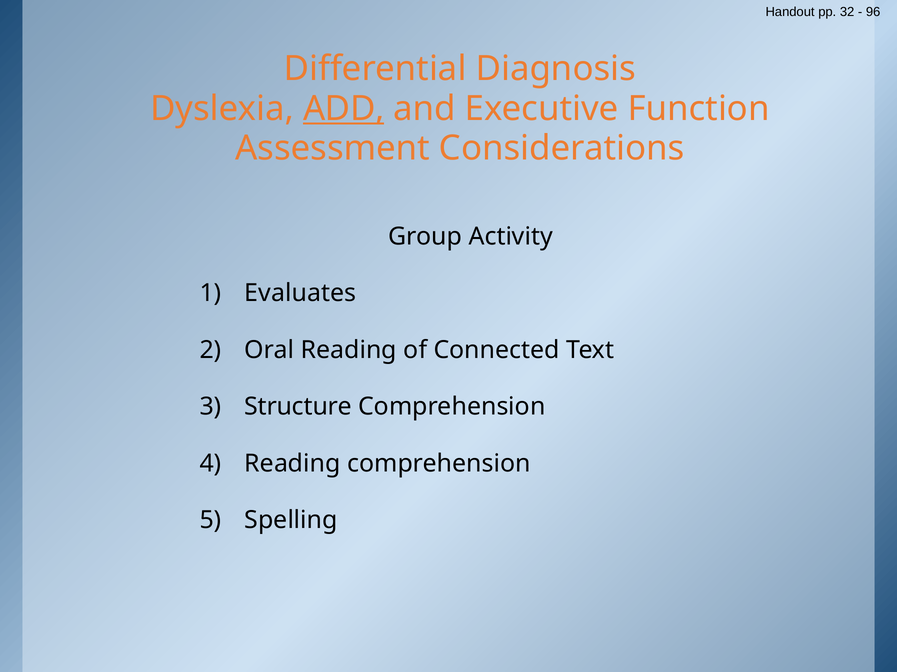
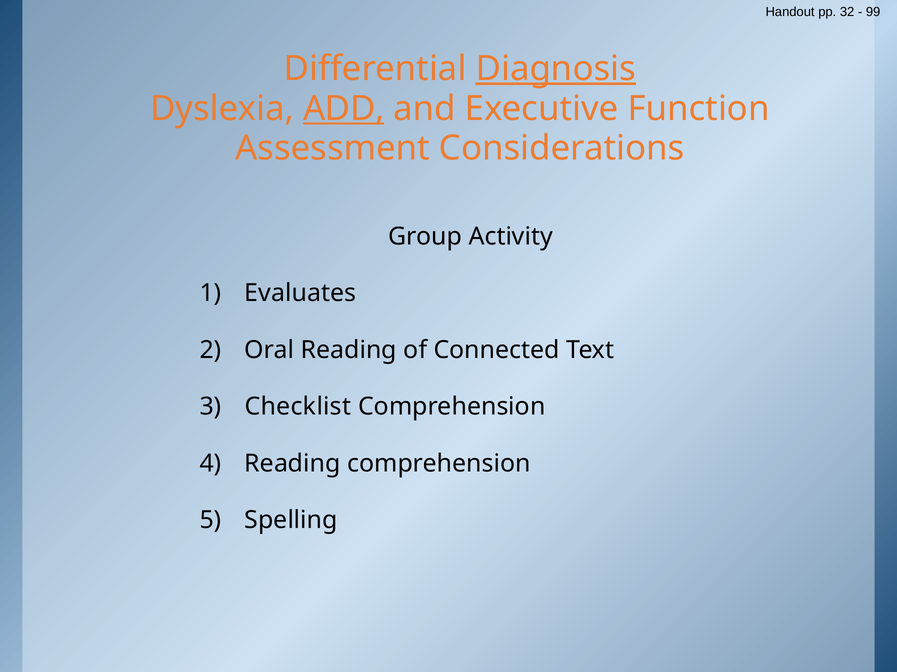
96: 96 -> 99
Diagnosis underline: none -> present
Structure: Structure -> Checklist
